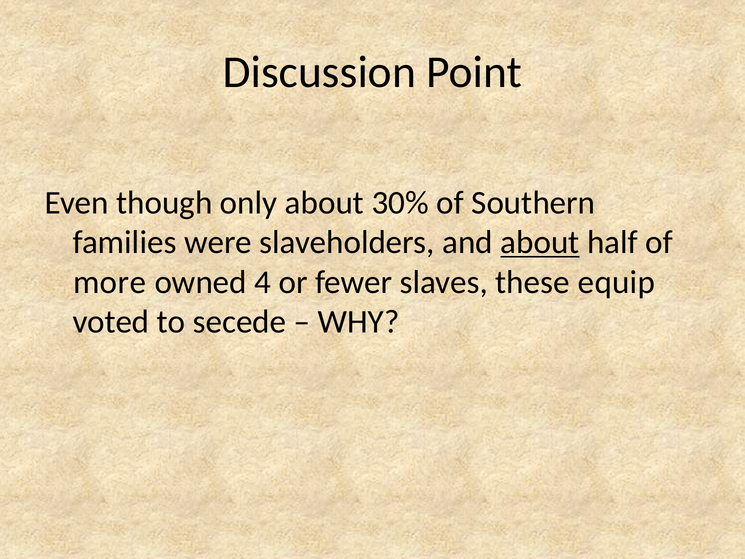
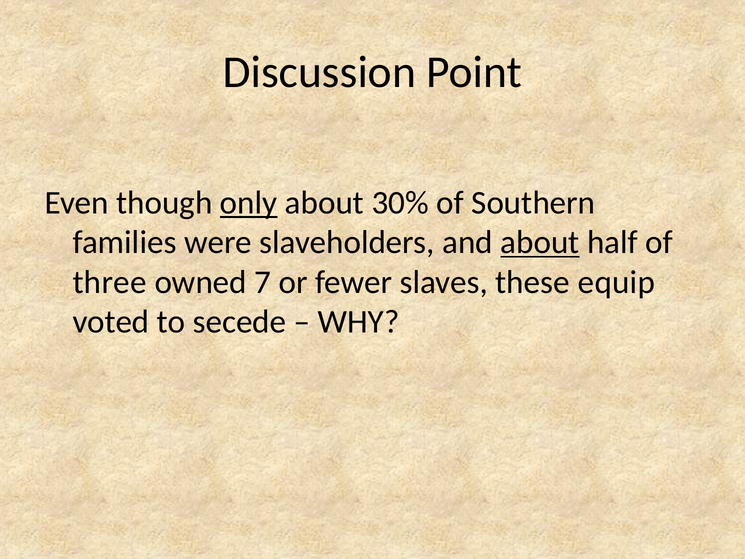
only underline: none -> present
more: more -> three
4: 4 -> 7
